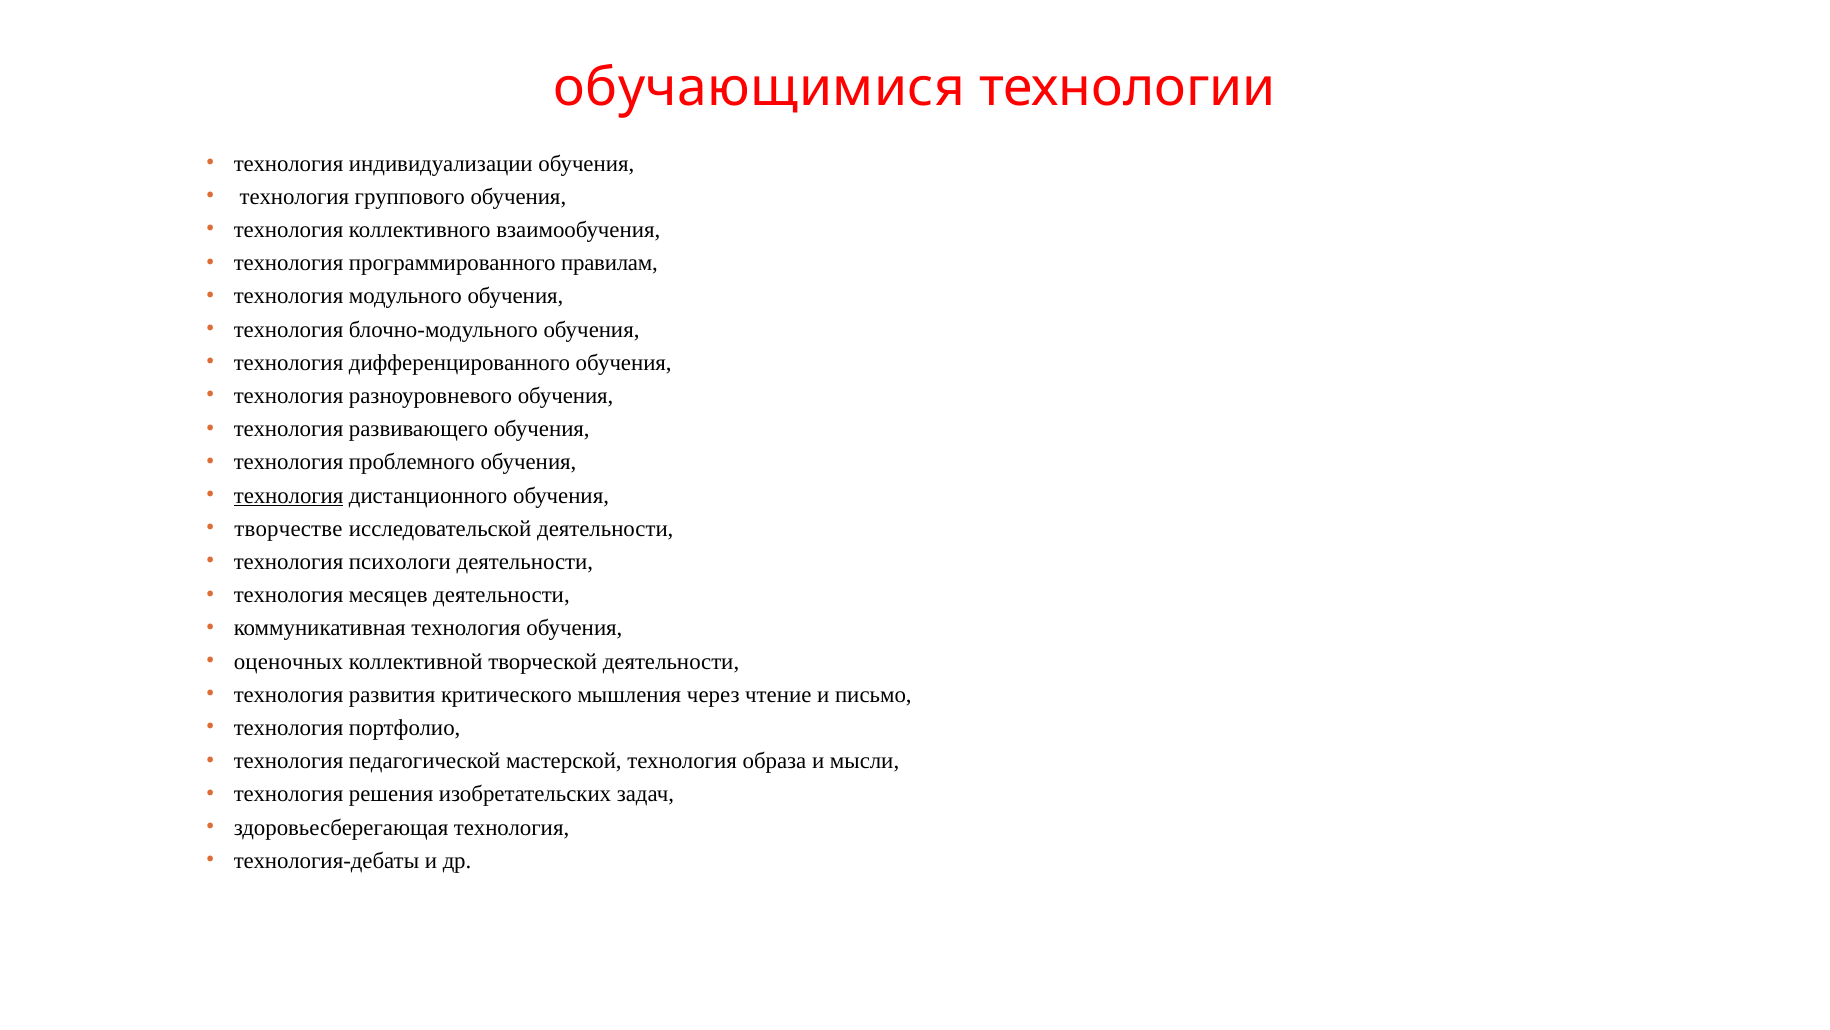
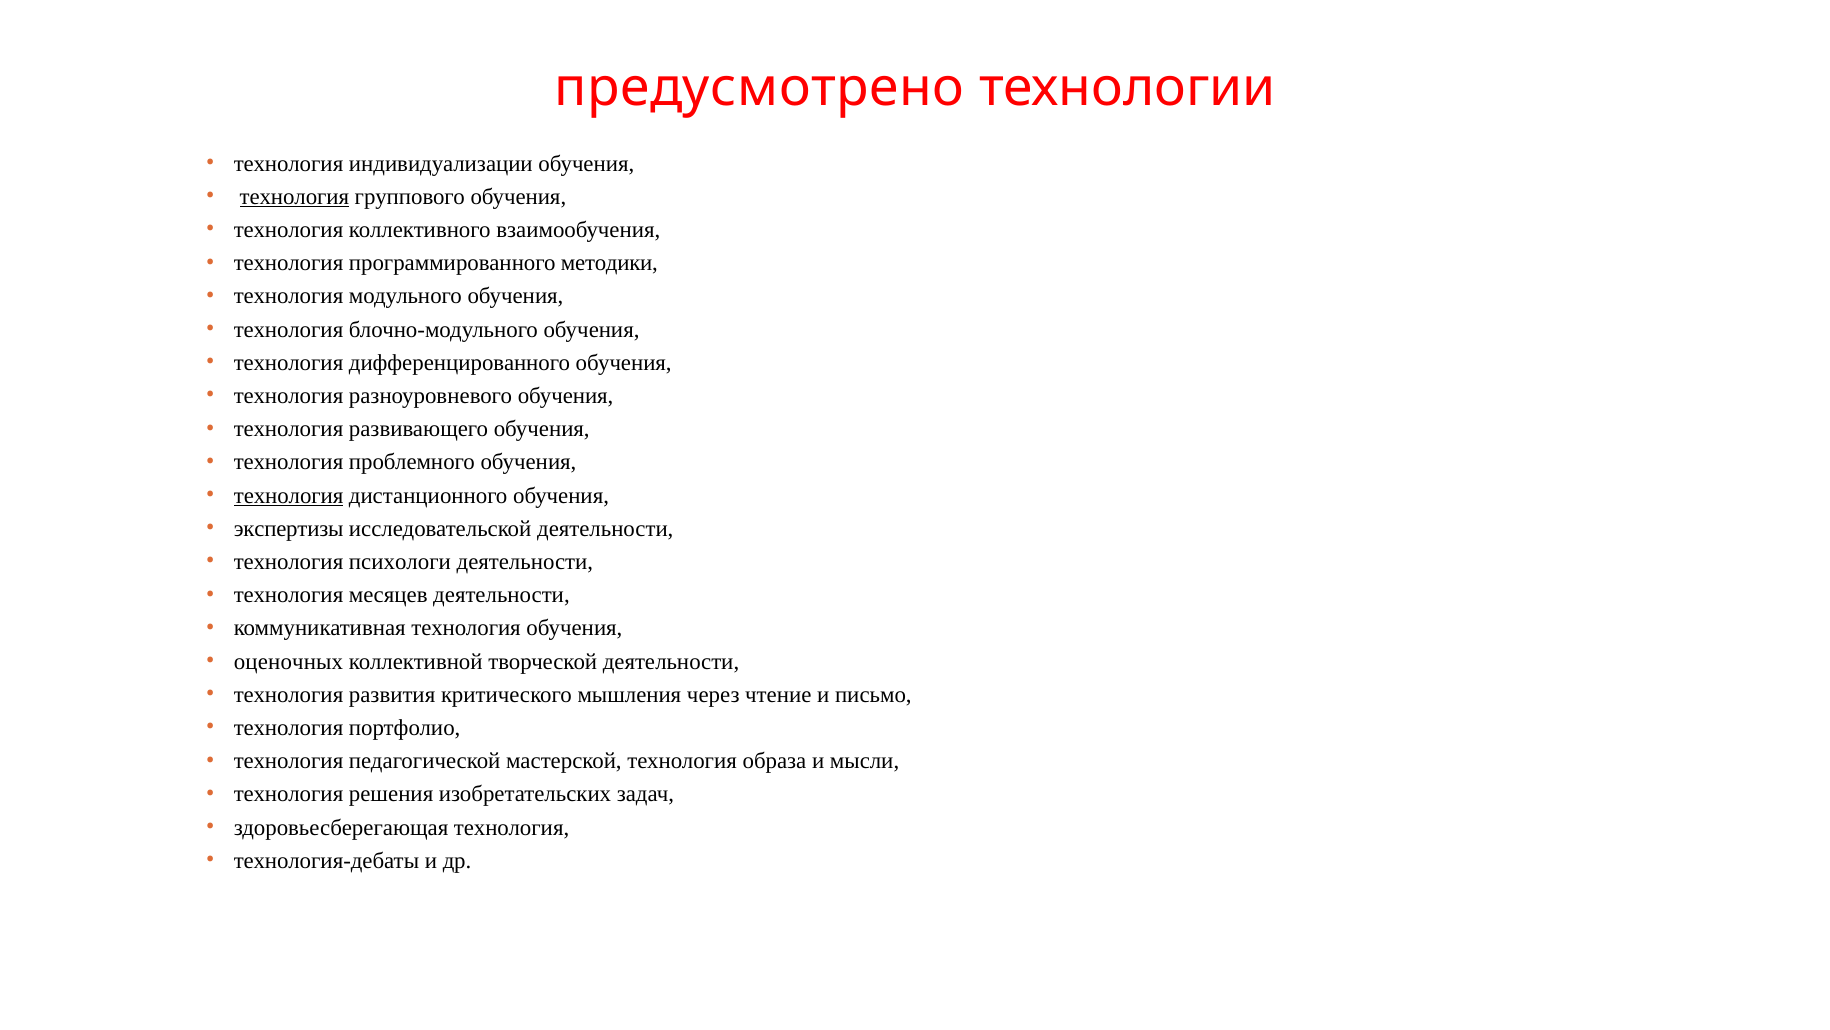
обучающимися: обучающимися -> предусмотрено
технология at (294, 197) underline: none -> present
правилам: правилам -> методики
творчестве: творчестве -> экспертизы
